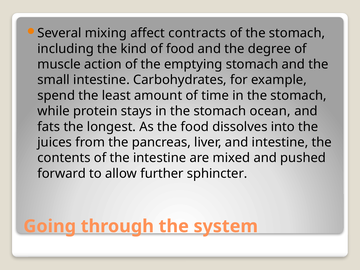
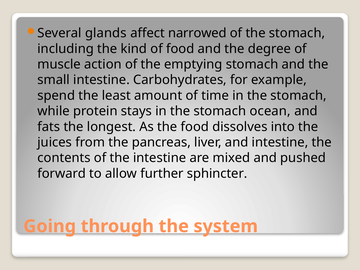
mixing: mixing -> glands
contracts: contracts -> narrowed
